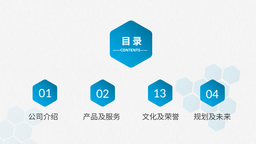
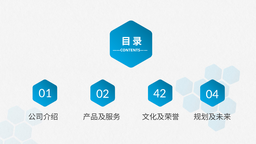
13: 13 -> 42
